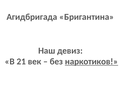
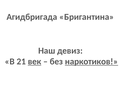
век underline: none -> present
